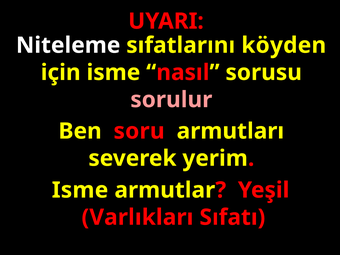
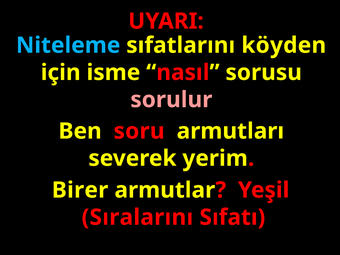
Niteleme colour: white -> light blue
Isme at (80, 190): Isme -> Birer
Varlıkları: Varlıkları -> Sıralarını
